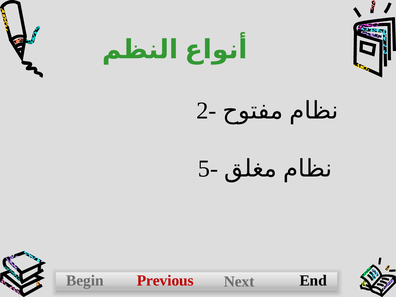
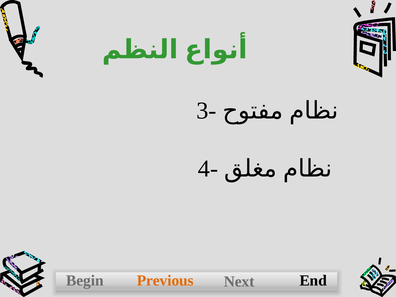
2-: 2- -> 3-
5-: 5- -> 4-
Previous colour: red -> orange
